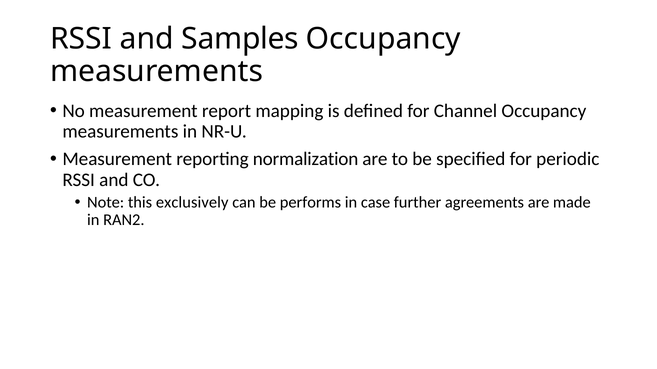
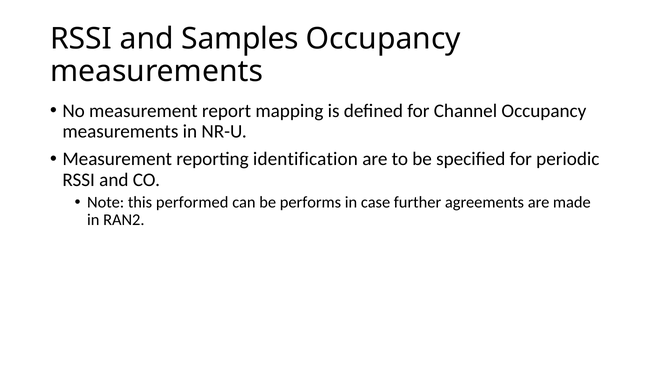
normalization: normalization -> identification
exclusively: exclusively -> performed
